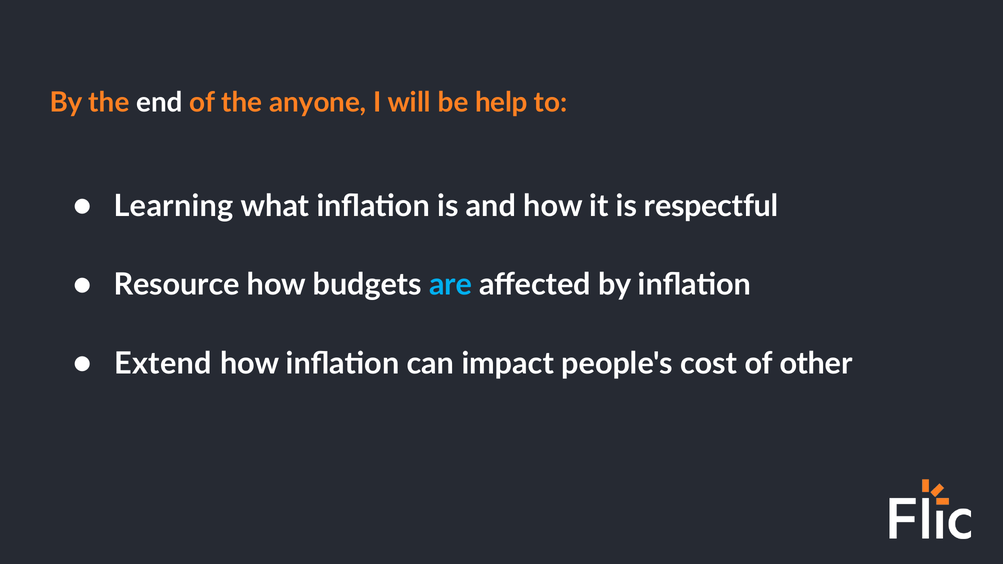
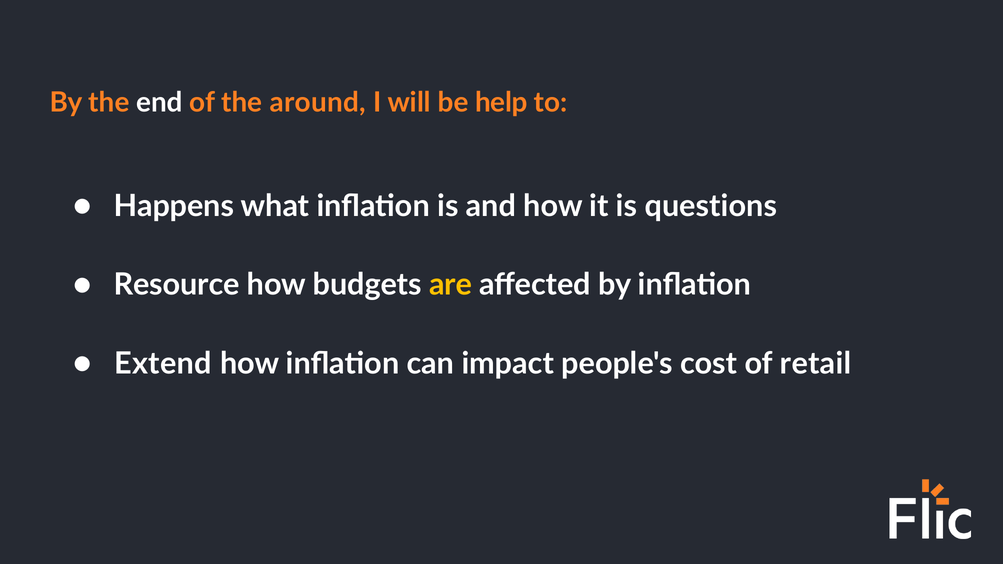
anyone: anyone -> around
Learning: Learning -> Happens
respectful: respectful -> questions
are colour: light blue -> yellow
other: other -> retail
